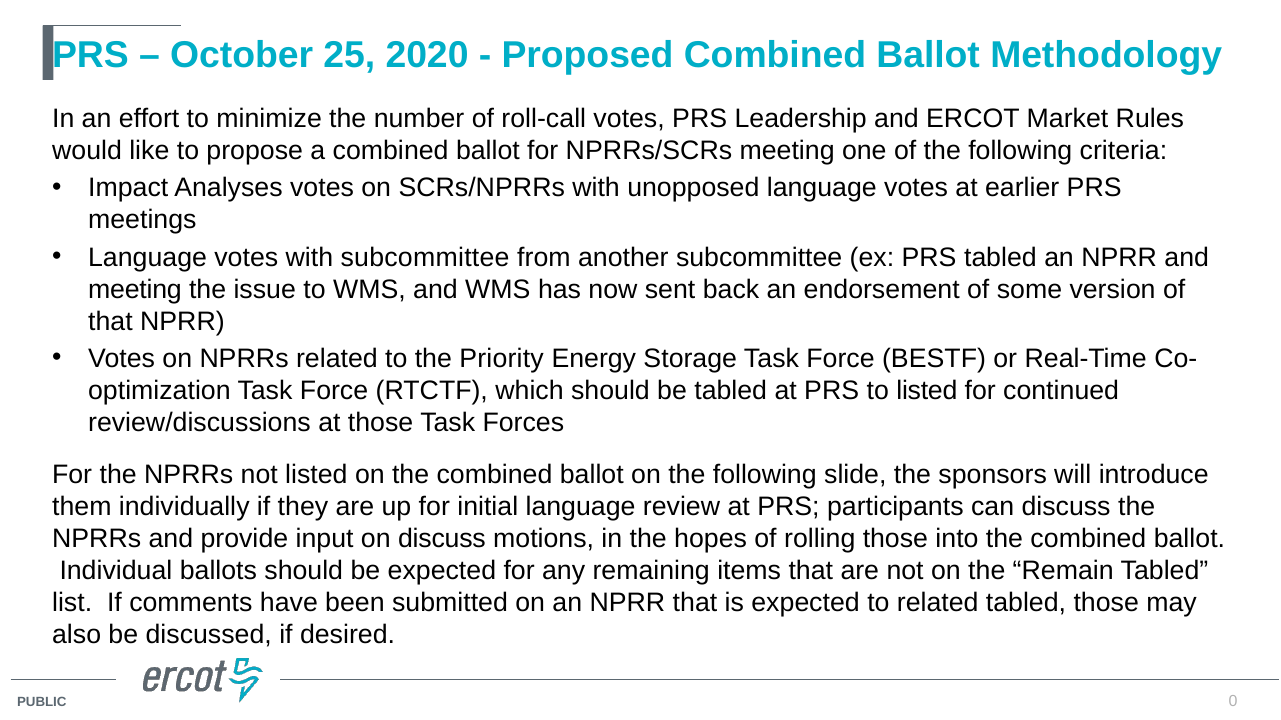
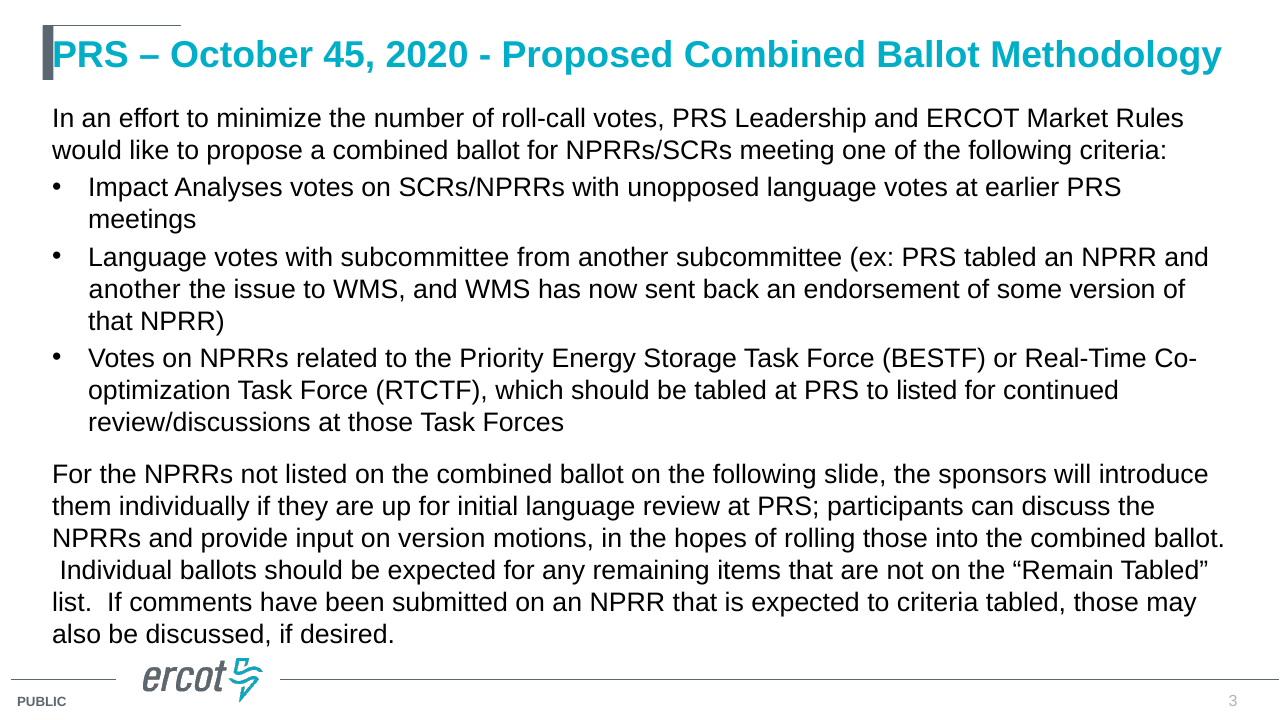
25: 25 -> 45
meeting at (135, 290): meeting -> another
on discuss: discuss -> version
to related: related -> criteria
0: 0 -> 3
